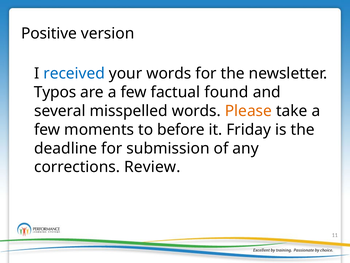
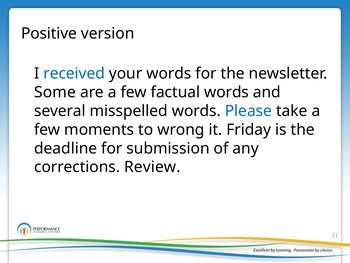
Typos: Typos -> Some
factual found: found -> words
Please colour: orange -> blue
before: before -> wrong
